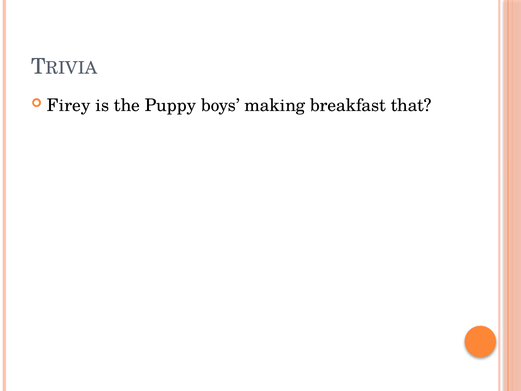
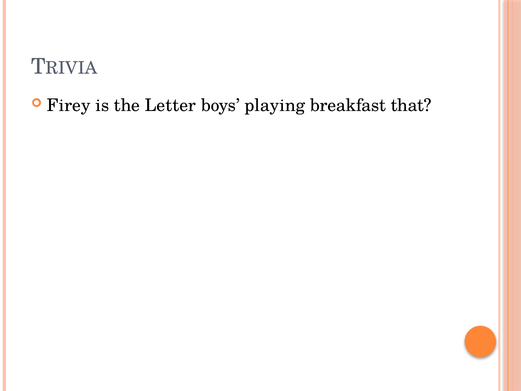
Puppy: Puppy -> Letter
making: making -> playing
